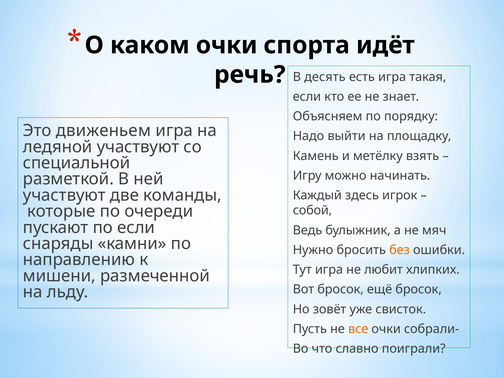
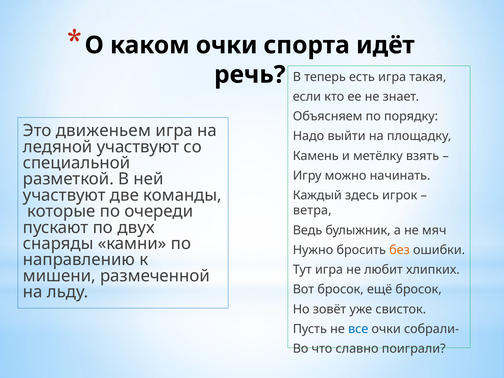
десять: десять -> теперь
собой: собой -> ветра
по если: если -> двух
все colour: orange -> blue
